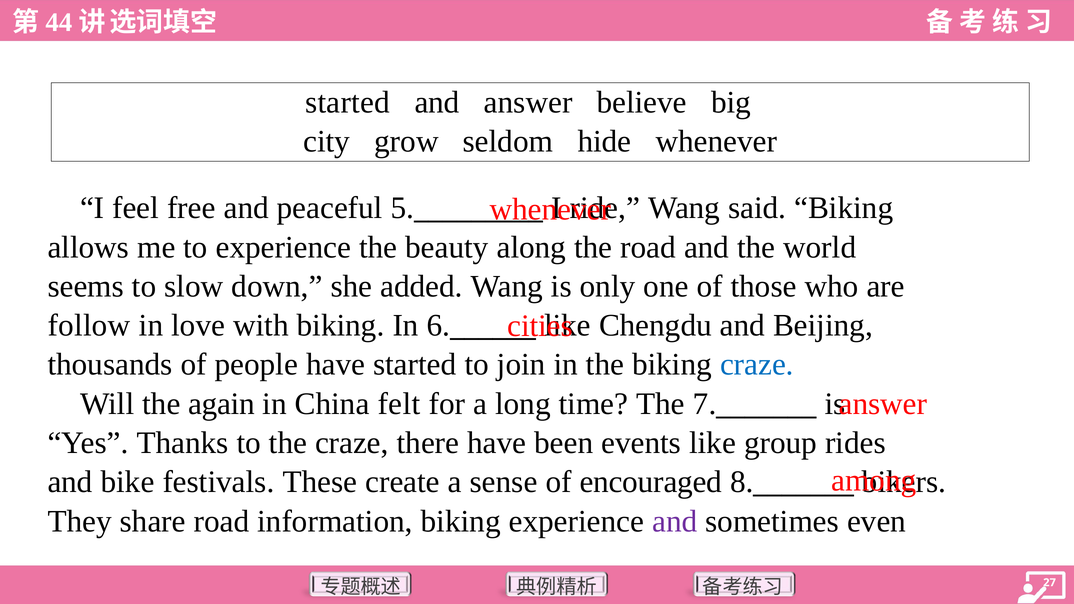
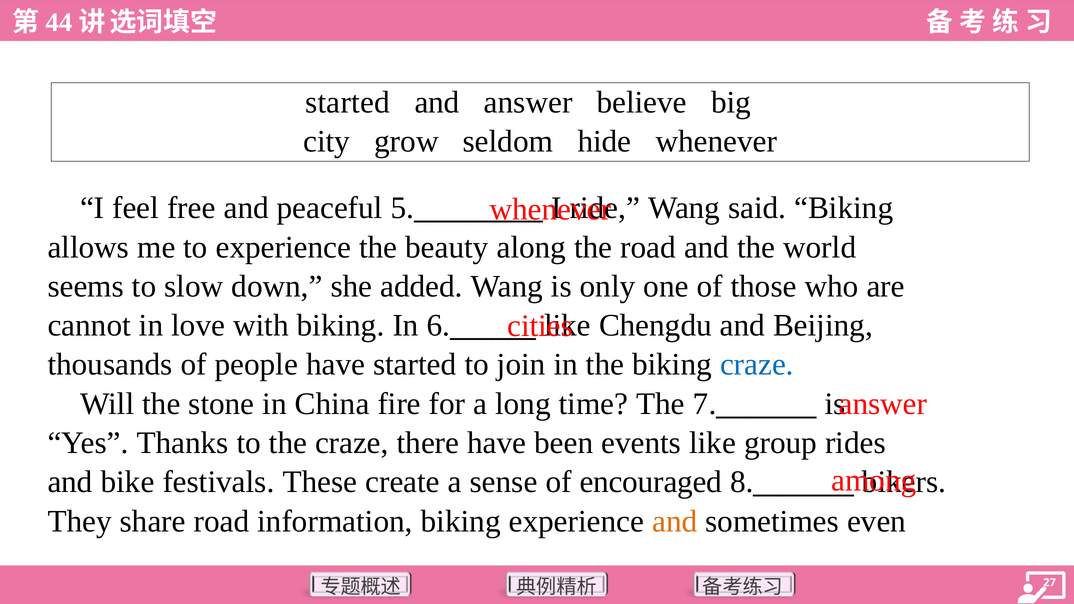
follow: follow -> cannot
again: again -> stone
felt: felt -> fire
and at (675, 521) colour: purple -> orange
